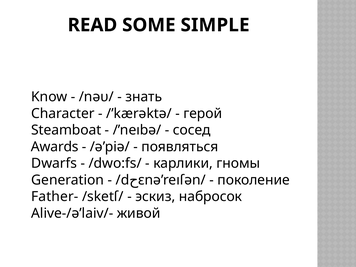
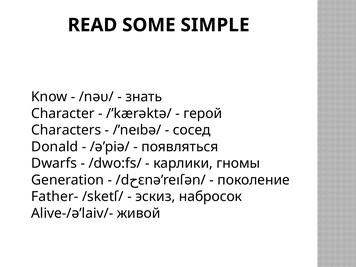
Steamboat: Steamboat -> Characters
Awards: Awards -> Donald
